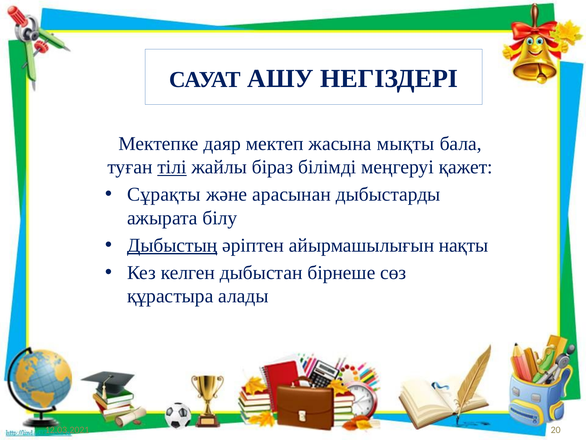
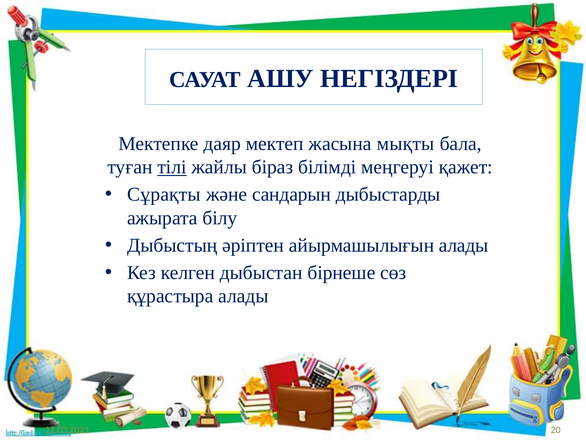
арасынан: арасынан -> сандарын
Дыбыстың underline: present -> none
айырмашылығын нақты: нақты -> алады
